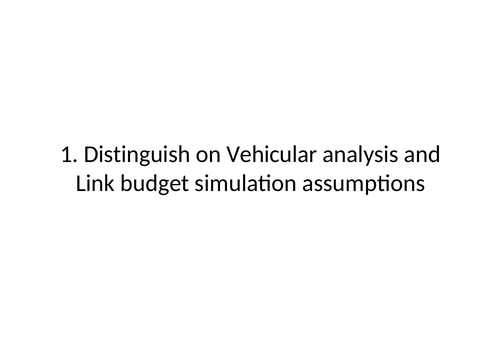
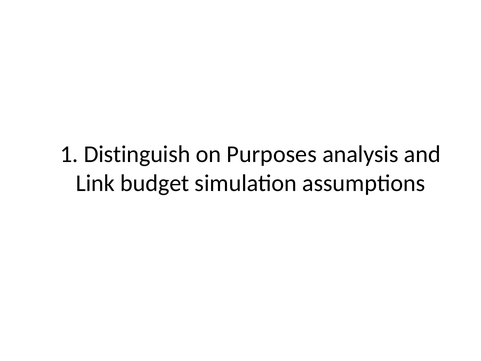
Vehicular: Vehicular -> Purposes
